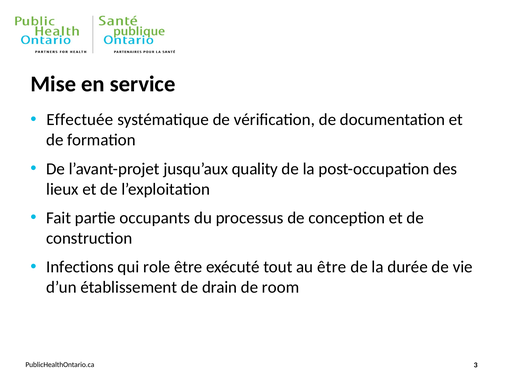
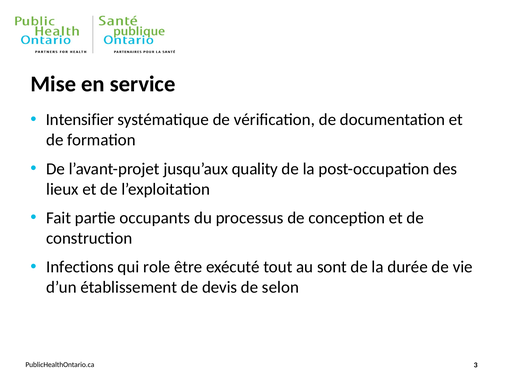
Effectuée: Effectuée -> Intensifier
au être: être -> sont
drain: drain -> devis
room: room -> selon
